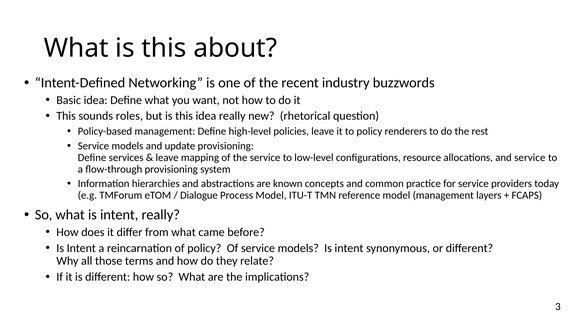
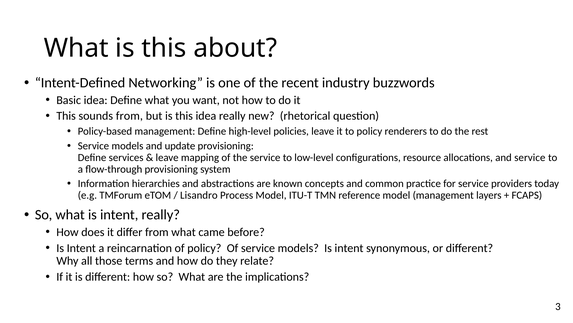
sounds roles: roles -> from
Dialogue: Dialogue -> Lisandro
